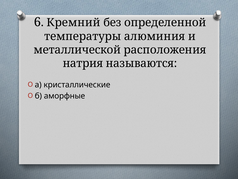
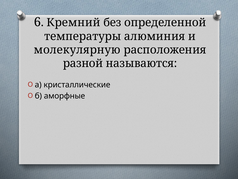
металлической: металлической -> молекулярную
натрия: натрия -> разной
